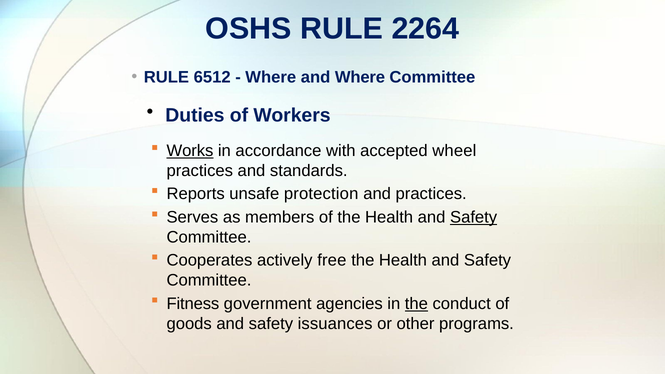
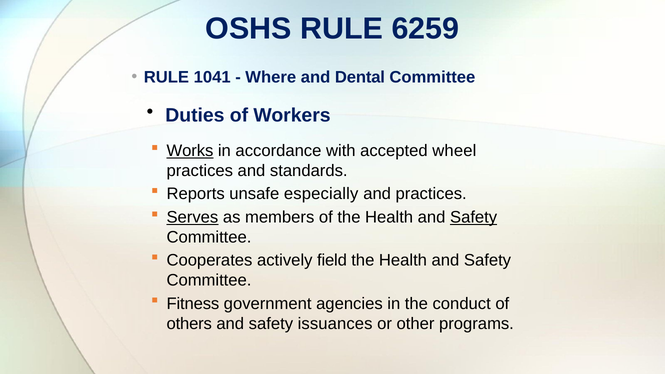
2264: 2264 -> 6259
6512: 6512 -> 1041
and Where: Where -> Dental
protection: protection -> especially
Serves underline: none -> present
free: free -> field
the at (416, 304) underline: present -> none
goods: goods -> others
